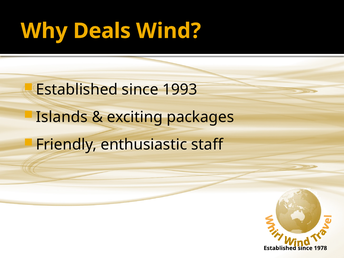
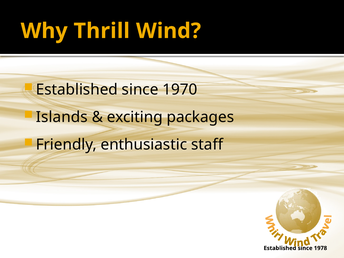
Deals: Deals -> Thrill
1993: 1993 -> 1970
